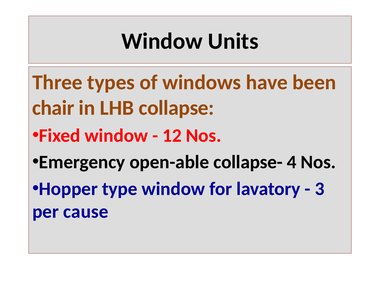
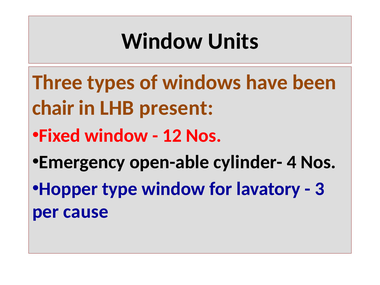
collapse: collapse -> present
collapse-: collapse- -> cylinder-
